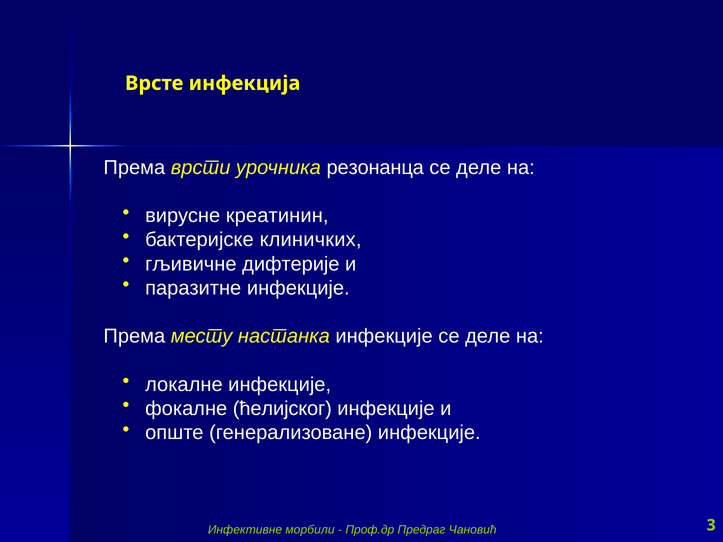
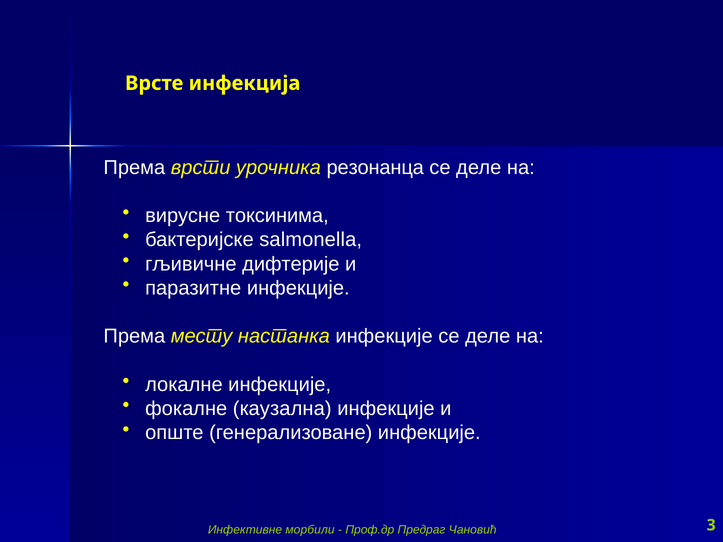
креатинин: креатинин -> токсинима
клиничких: клиничких -> salmonella
ћелијског: ћелијског -> каузална
